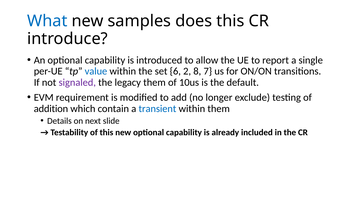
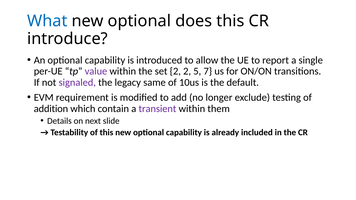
samples at (139, 21): samples -> optional
value colour: blue -> purple
set 6: 6 -> 2
8: 8 -> 5
legacy them: them -> same
transient colour: blue -> purple
